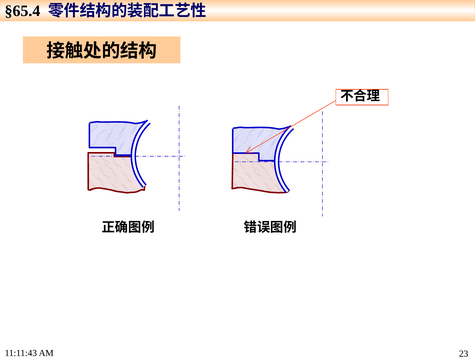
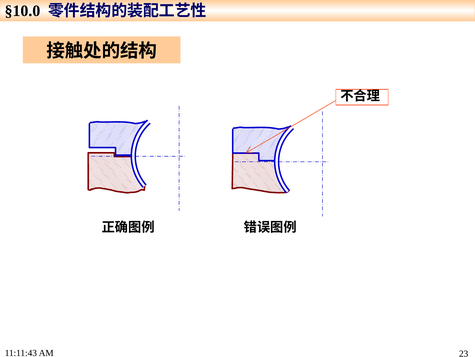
§65.4: §65.4 -> §10.0
